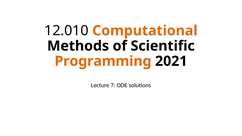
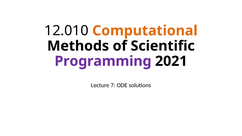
Programming colour: orange -> purple
